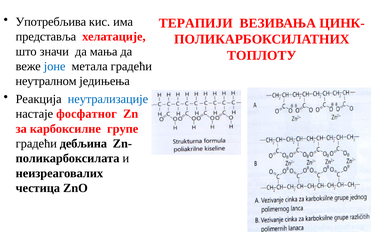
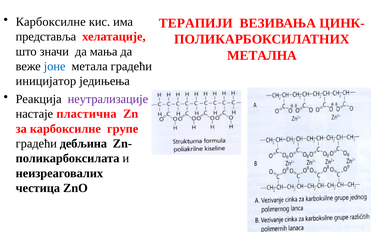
Употребљива at (51, 22): Употребљива -> Карбоксилне
ТОПЛОТУ: ТОПЛОТУ -> МЕТАЛНА
неутралном: неутралном -> иницијатор
неутрализације colour: blue -> purple
фосфатног: фосфатног -> пластична
